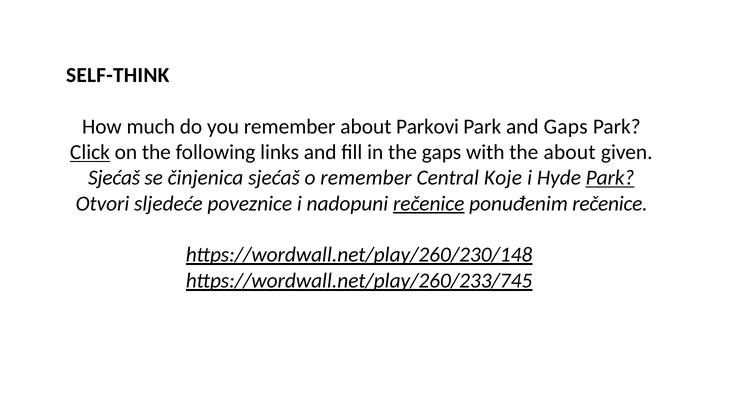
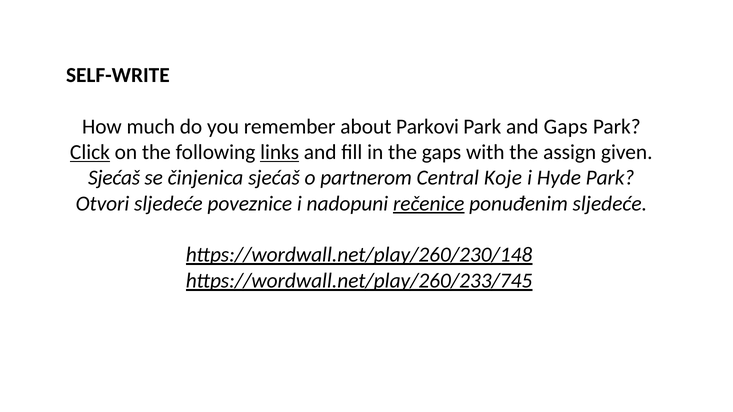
SELF-THINK: SELF-THINK -> SELF-WRITE
links underline: none -> present
the about: about -> assign
o remember: remember -> partnerom
Park at (610, 178) underline: present -> none
ponuđenim rečenice: rečenice -> sljedeće
